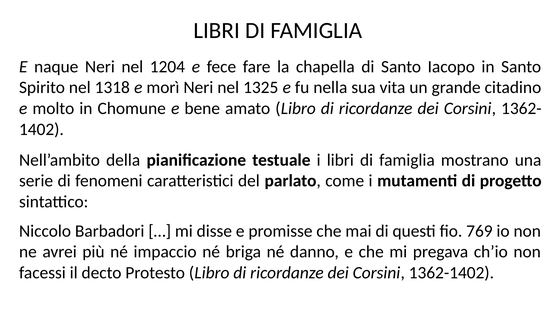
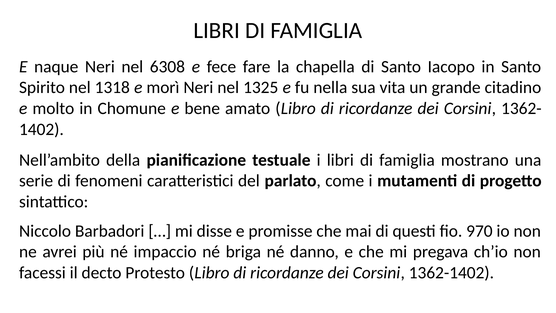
1204: 1204 -> 6308
769: 769 -> 970
